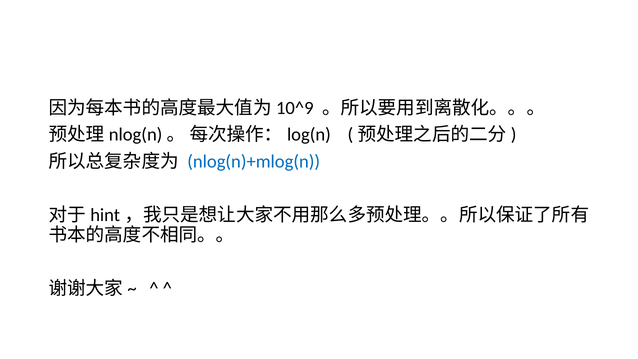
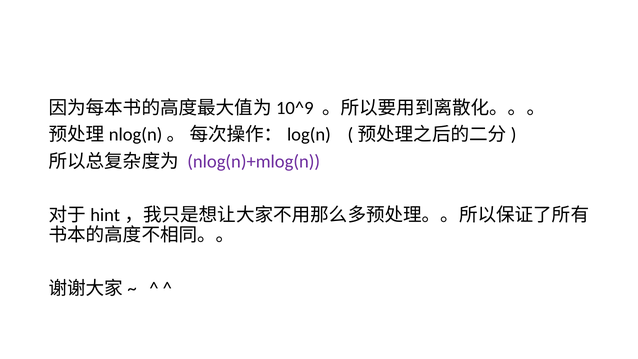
nlog(n)+mlog(n colour: blue -> purple
